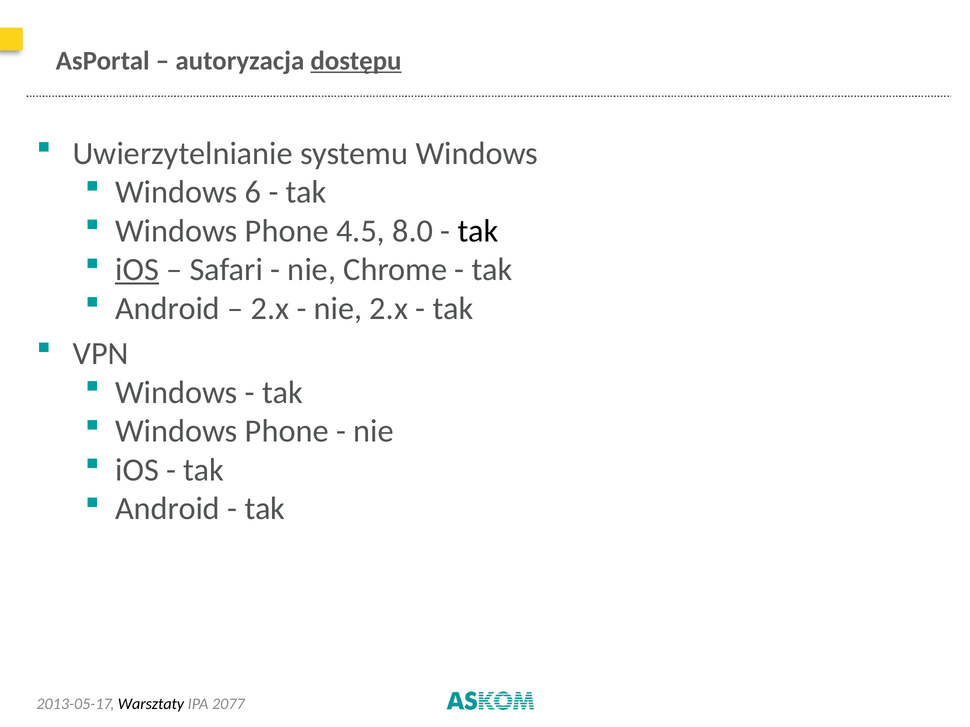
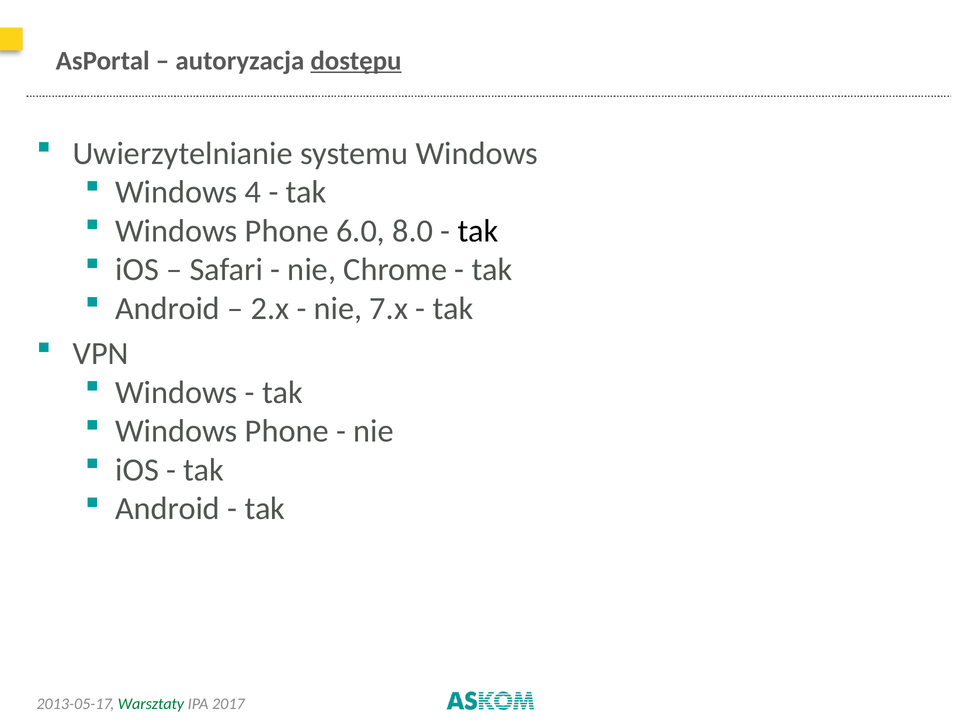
6: 6 -> 4
4.5: 4.5 -> 6.0
iOS at (137, 270) underline: present -> none
nie 2.x: 2.x -> 7.x
Warsztaty colour: black -> green
2077: 2077 -> 2017
